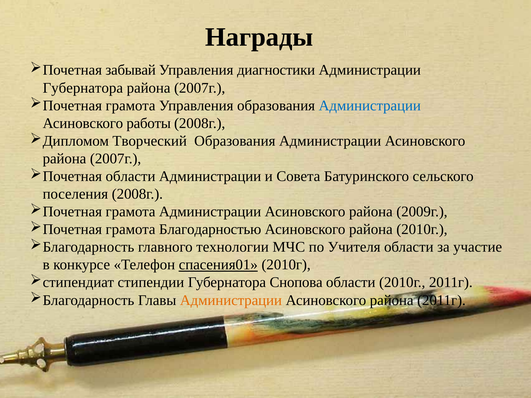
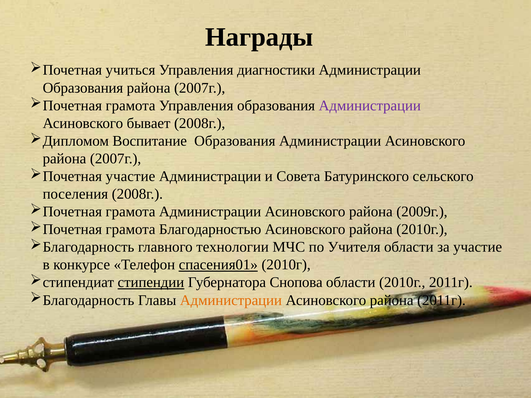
забывай: забывай -> учиться
Губернатора at (83, 88): Губернатора -> Образования
Администрации at (370, 106) colour: blue -> purple
работы: работы -> бывает
Творческий: Творческий -> Воспитание
области at (131, 176): области -> участие
стипендии underline: none -> present
